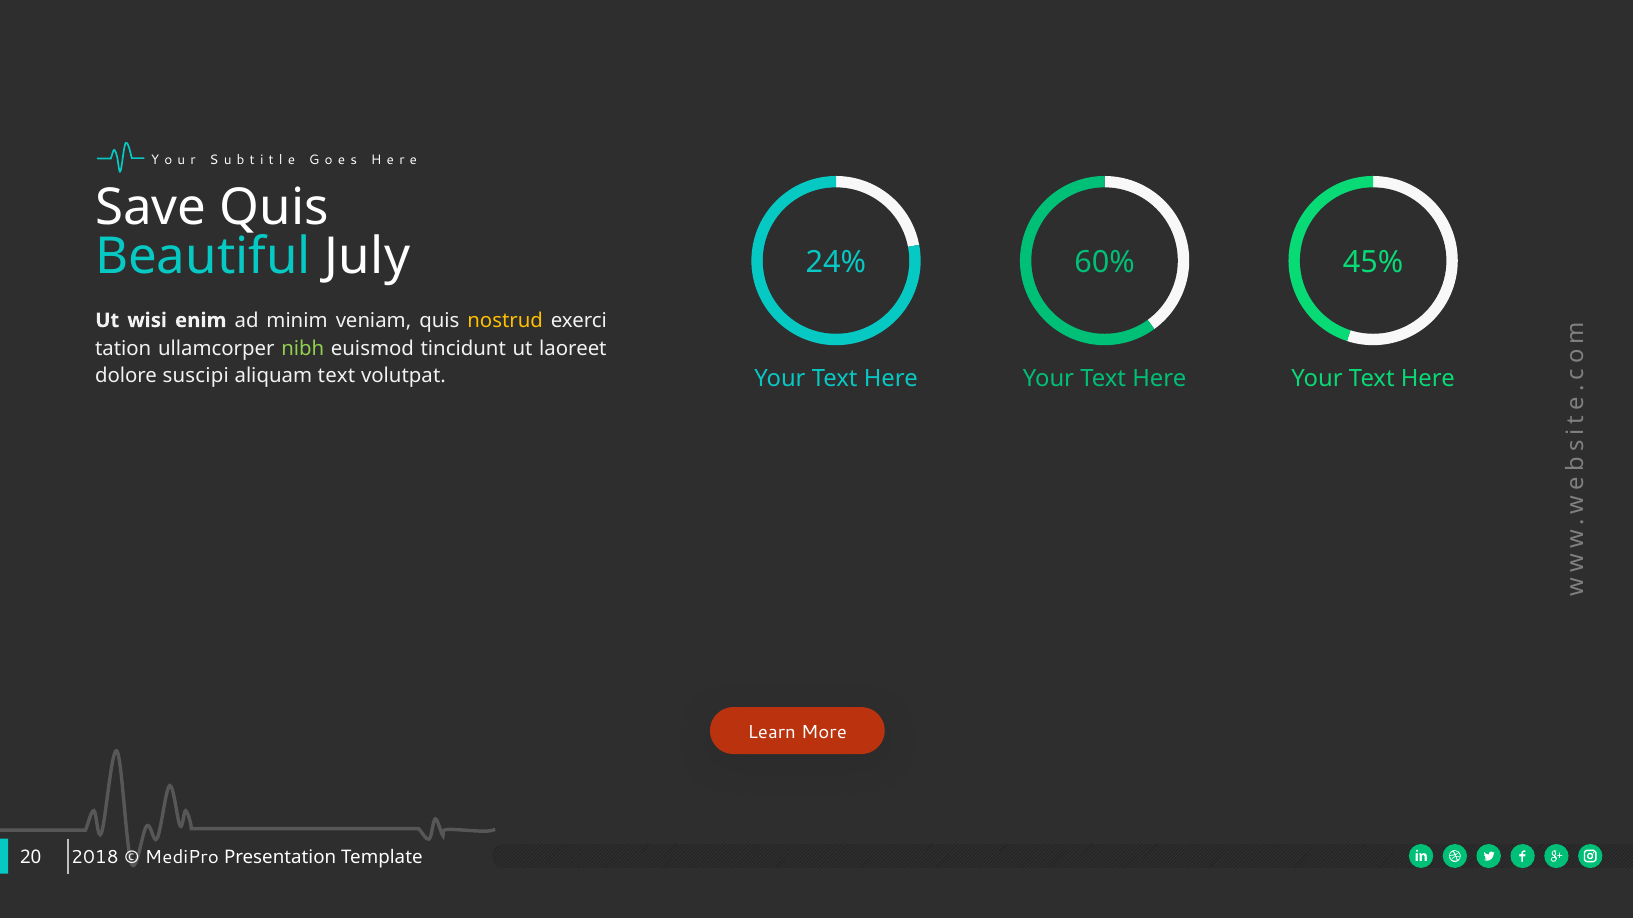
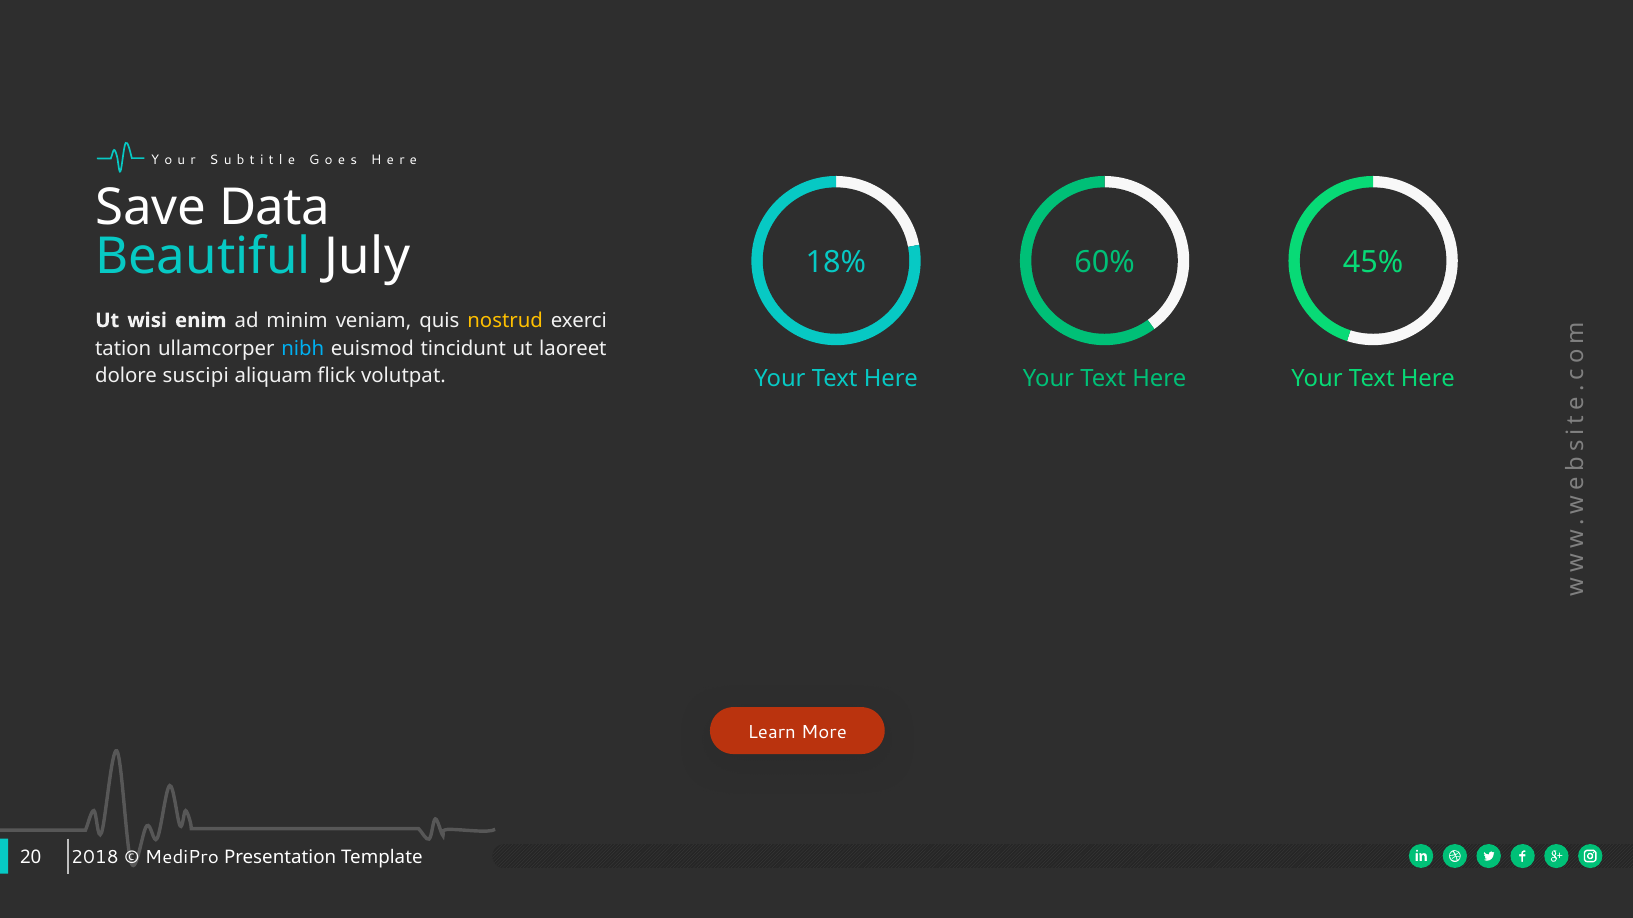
Save Quis: Quis -> Data
24%: 24% -> 18%
nibh colour: light green -> light blue
aliquam text: text -> flick
